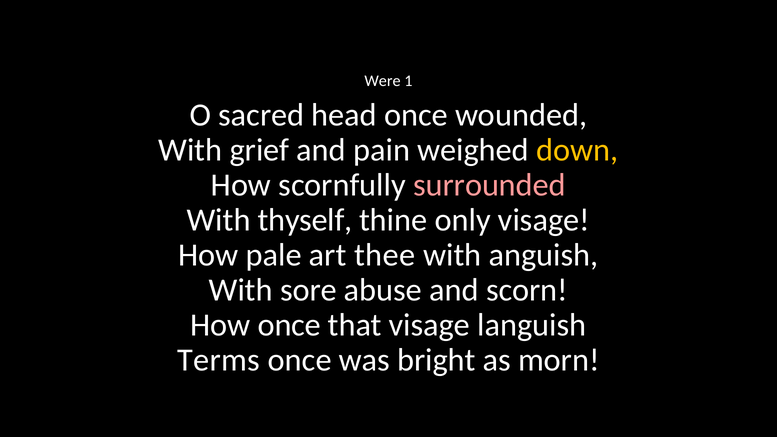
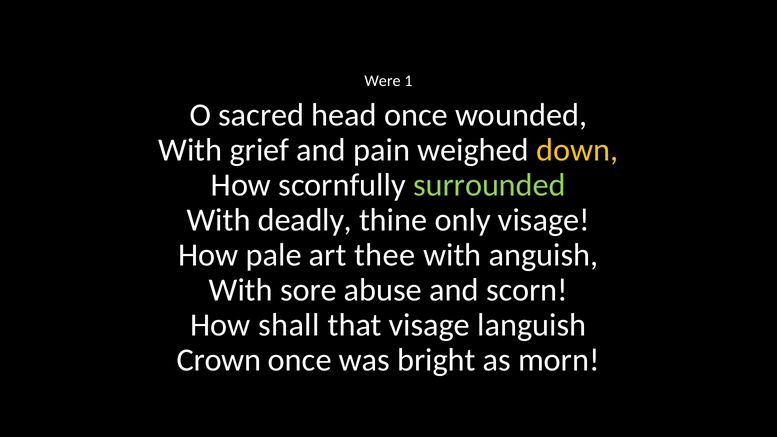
surrounded colour: pink -> light green
thyself: thyself -> deadly
How once: once -> shall
Terms: Terms -> Crown
